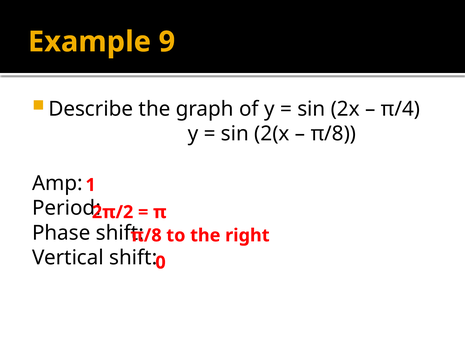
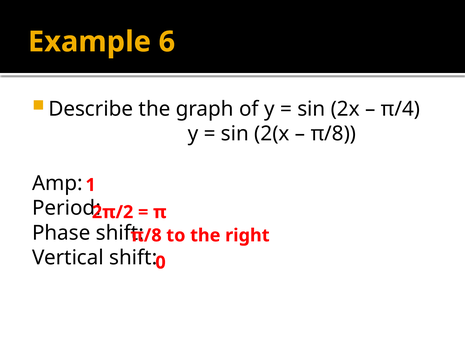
9: 9 -> 6
